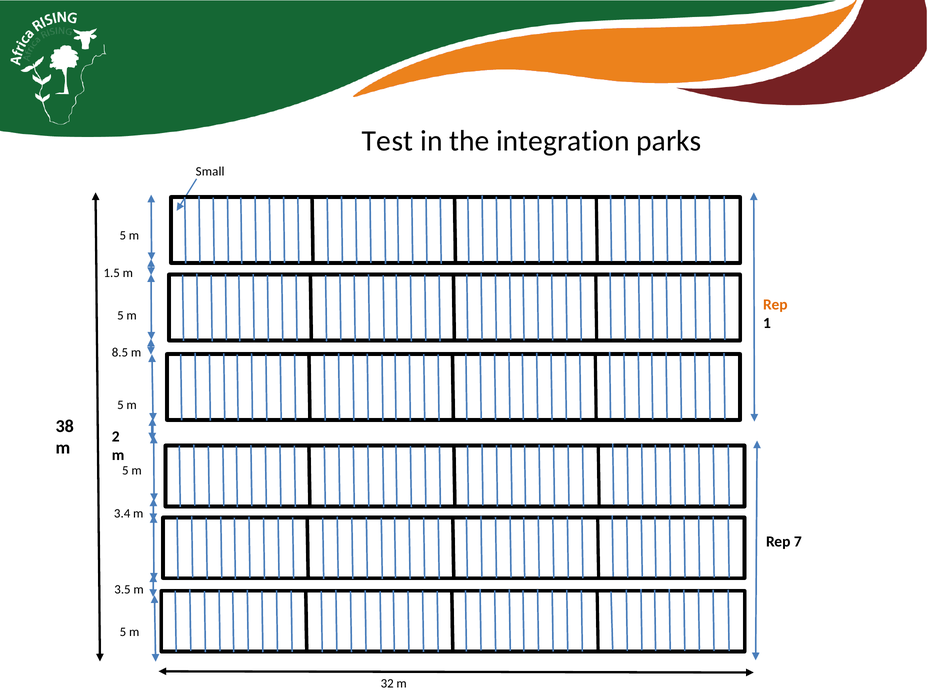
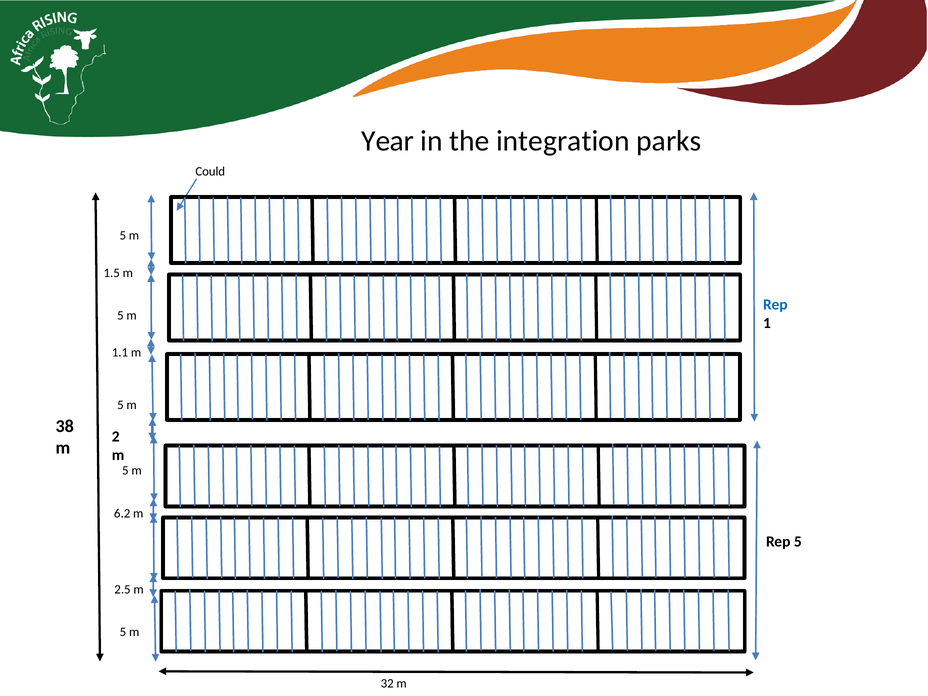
Test: Test -> Year
Small: Small -> Could
Rep at (775, 304) colour: orange -> blue
8.5: 8.5 -> 1.1
3.4: 3.4 -> 6.2
Rep 7: 7 -> 5
3.5: 3.5 -> 2.5
